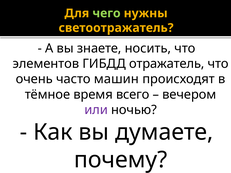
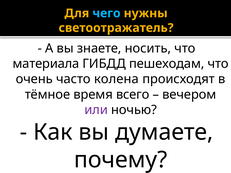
чего colour: light green -> light blue
элементов: элементов -> материала
отражатель: отражатель -> пешеходам
машин: машин -> колена
